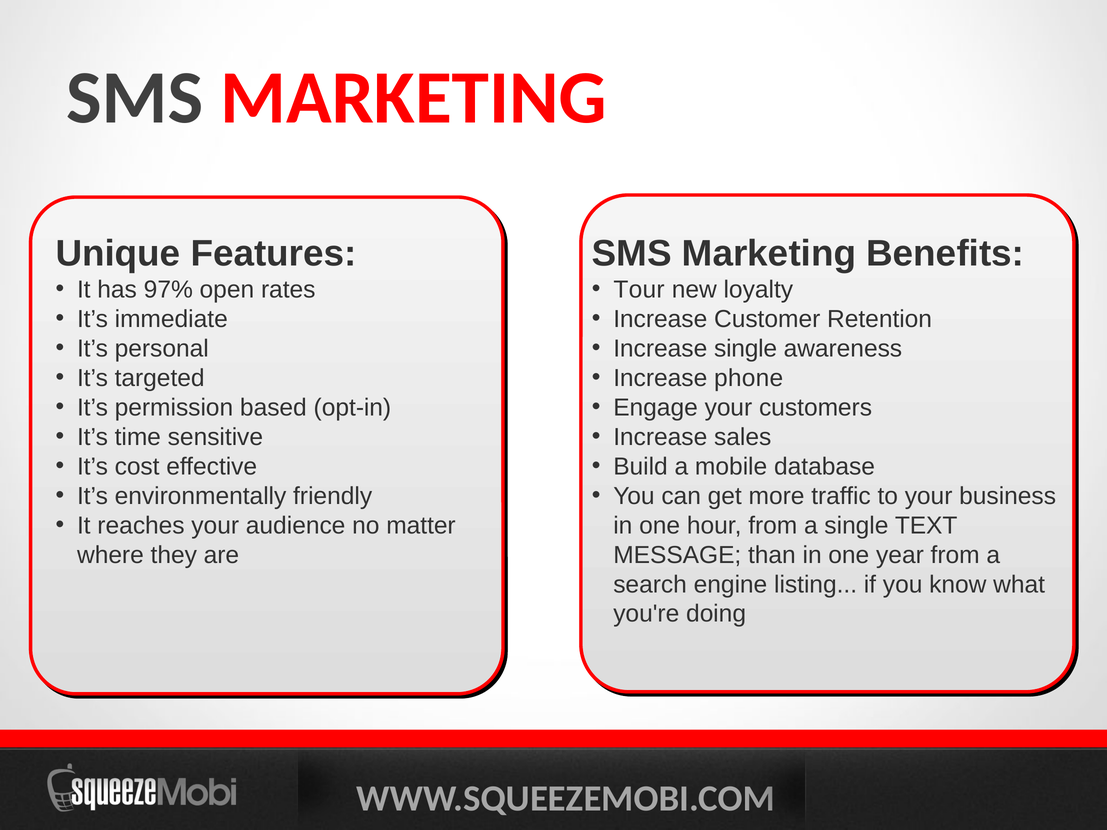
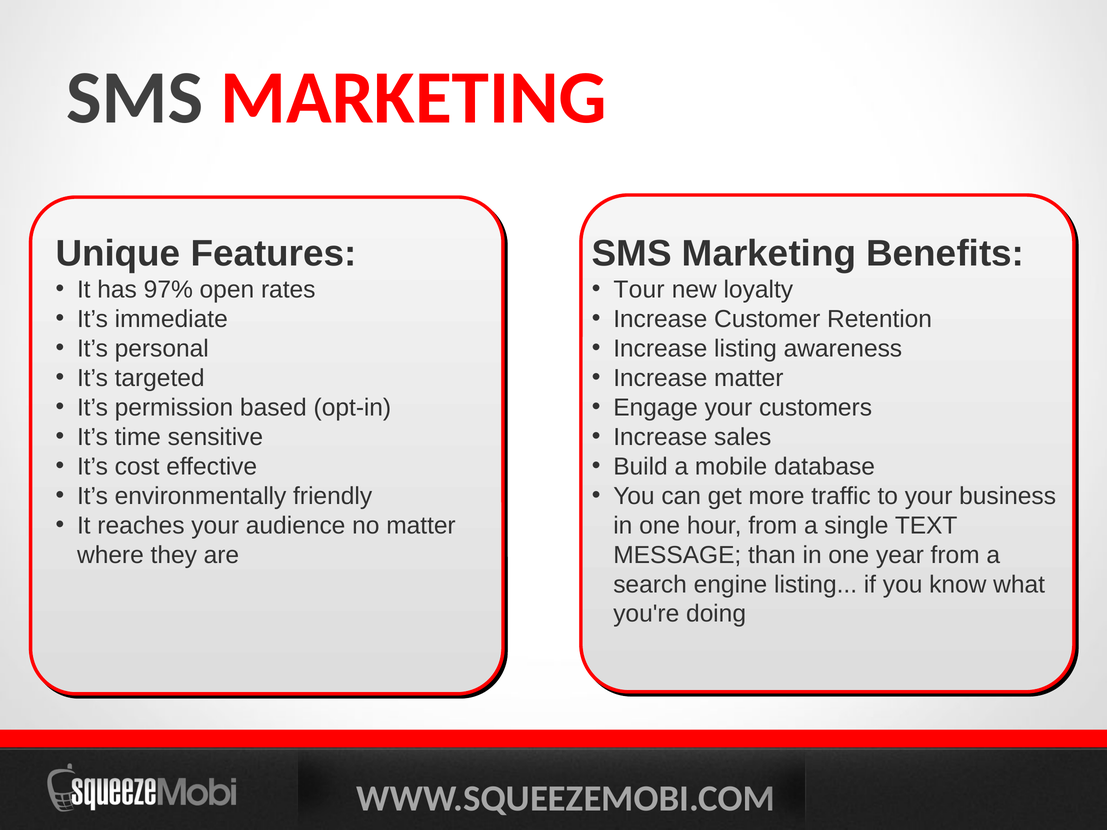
Increase single: single -> listing
Increase phone: phone -> matter
